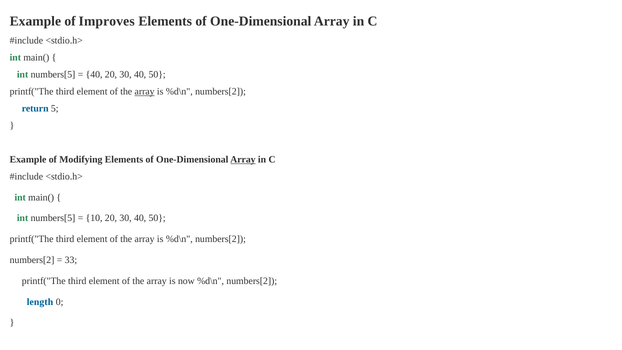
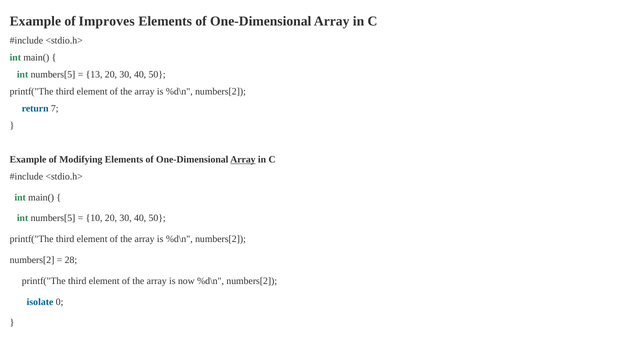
40 at (94, 74): 40 -> 13
array at (145, 91) underline: present -> none
5: 5 -> 7
33: 33 -> 28
length: length -> isolate
